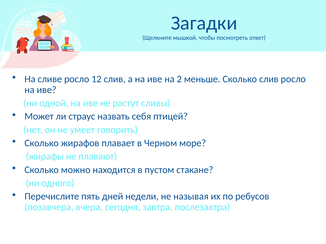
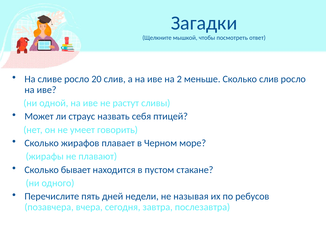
12: 12 -> 20
можно: можно -> бывает
